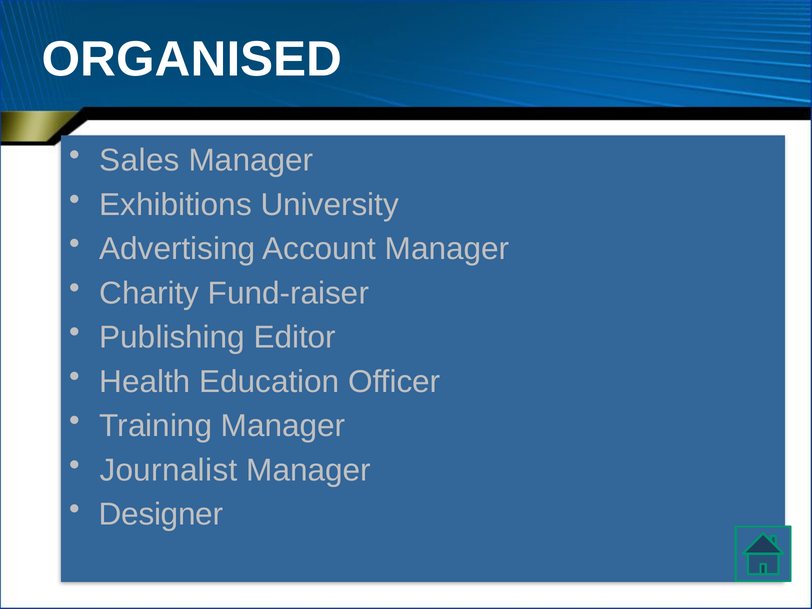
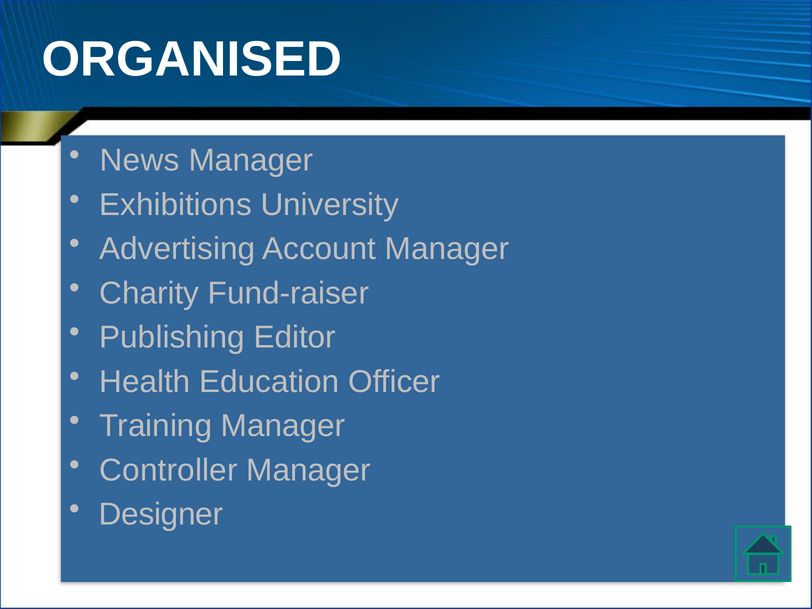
Sales: Sales -> News
Journalist: Journalist -> Controller
